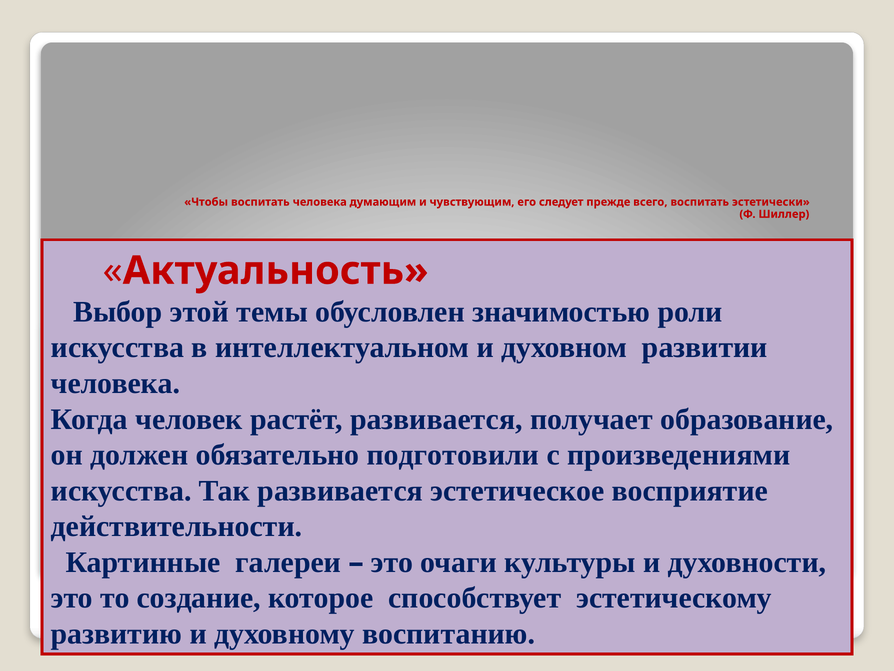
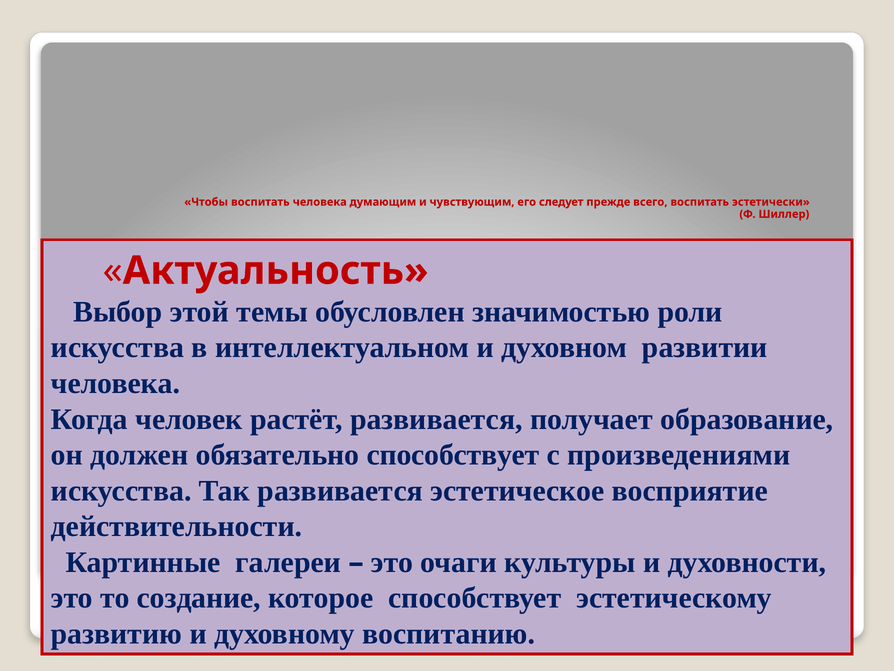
обязательно подготовили: подготовили -> способствует
